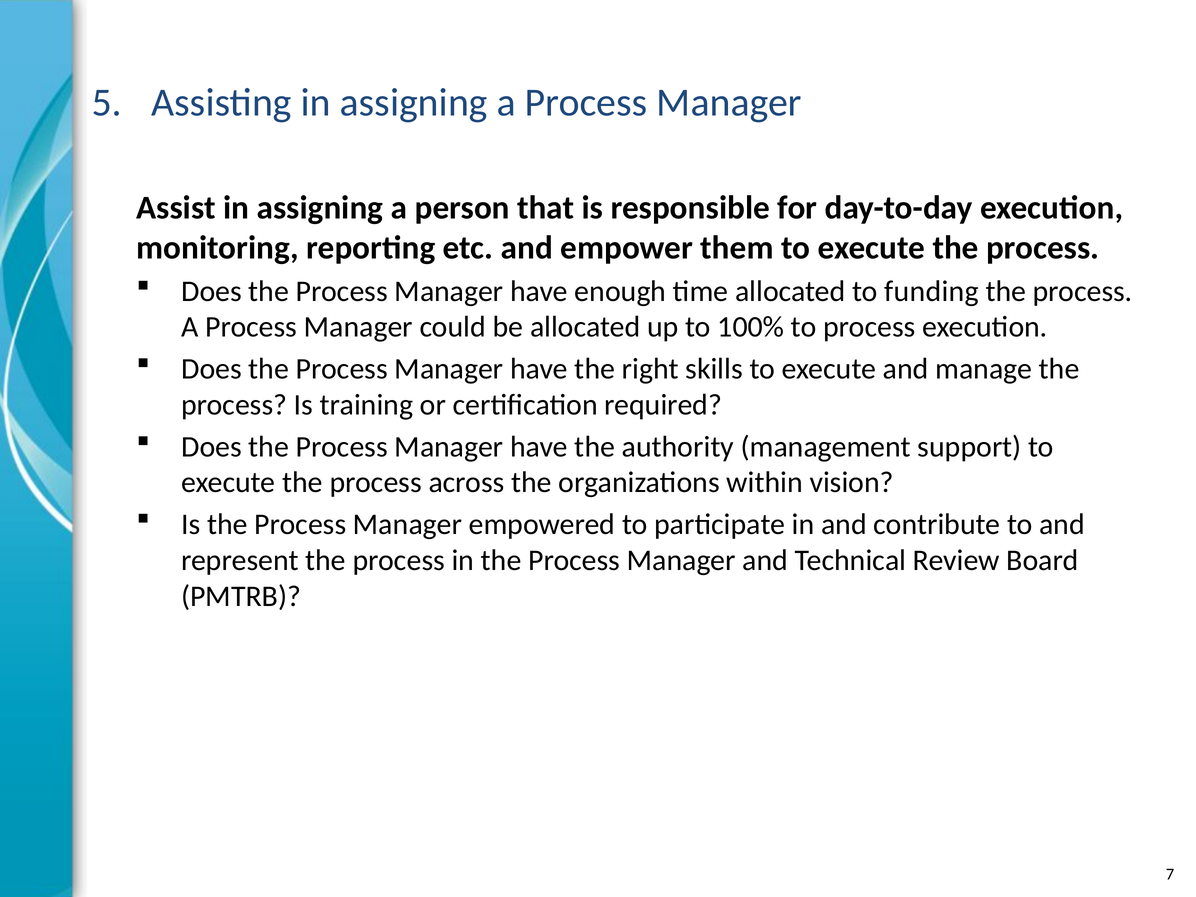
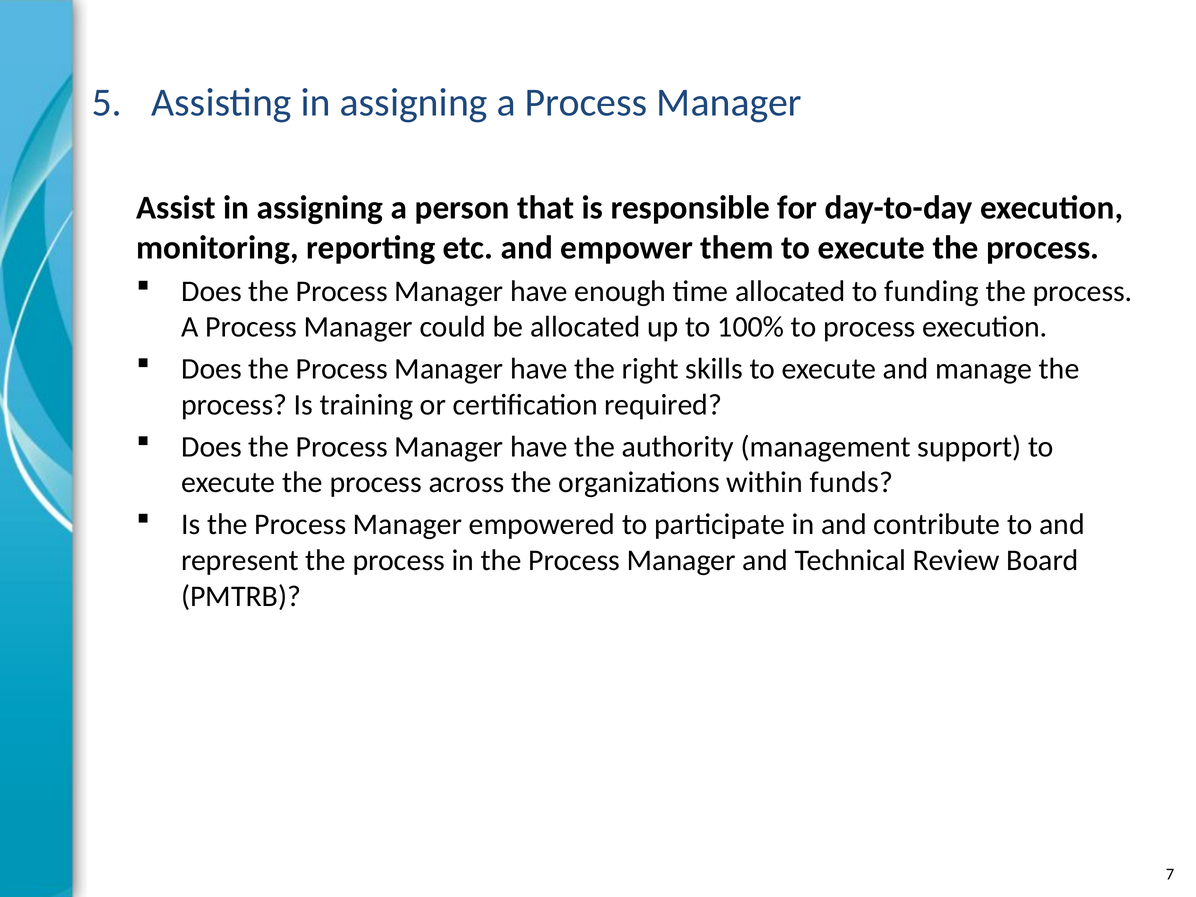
vision: vision -> funds
